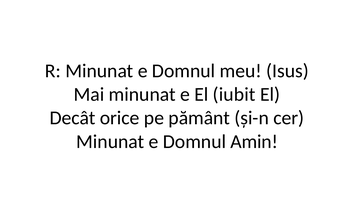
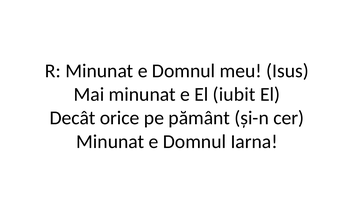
Amin: Amin -> Iarna
